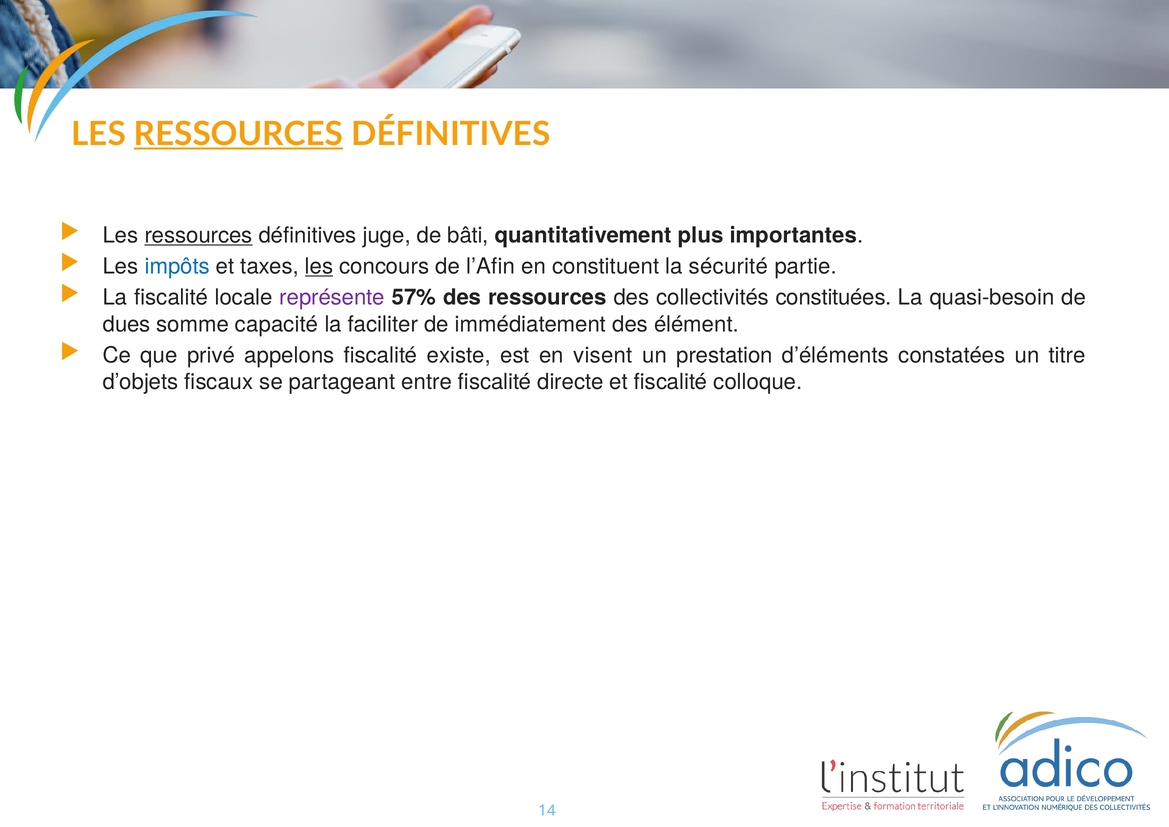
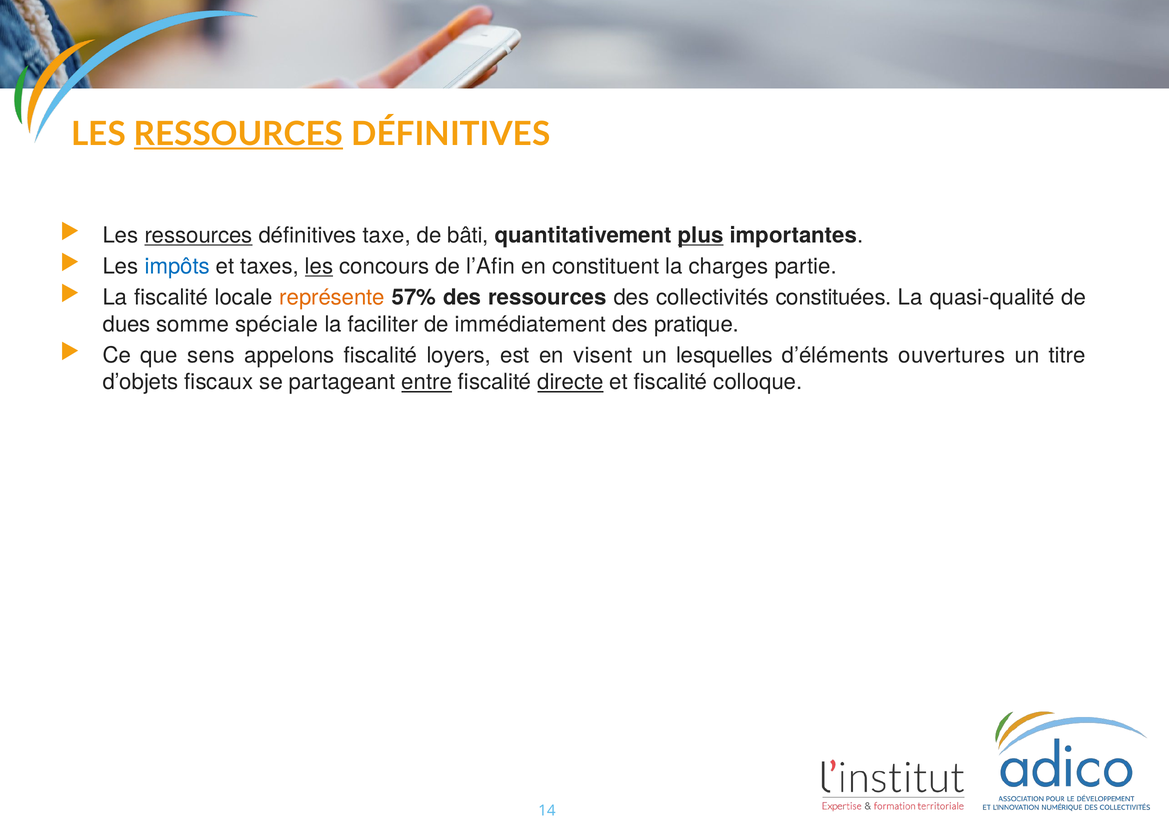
juge: juge -> taxe
plus underline: none -> present
sécurité: sécurité -> charges
représente colour: purple -> orange
quasi-besoin: quasi-besoin -> quasi-qualité
capacité: capacité -> spéciale
élément: élément -> pratique
privé: privé -> sens
existe: existe -> loyers
prestation: prestation -> lesquelles
constatées: constatées -> ouvertures
entre underline: none -> present
directe underline: none -> present
